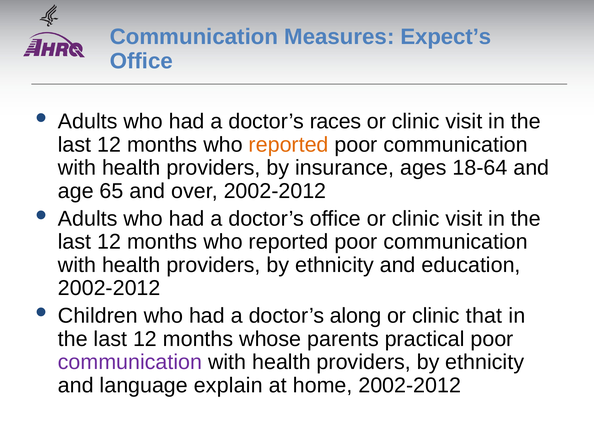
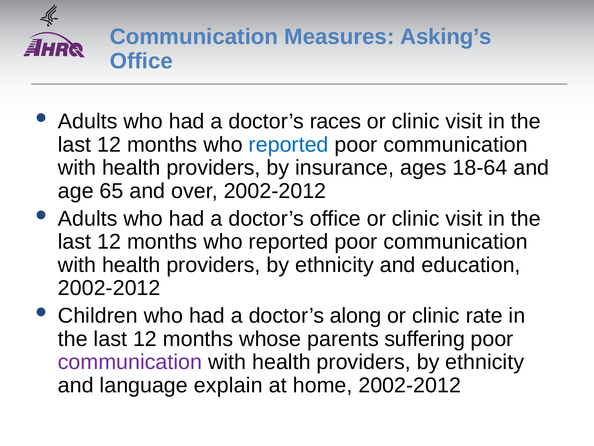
Expect’s: Expect’s -> Asking’s
reported at (289, 144) colour: orange -> blue
that: that -> rate
practical: practical -> suffering
